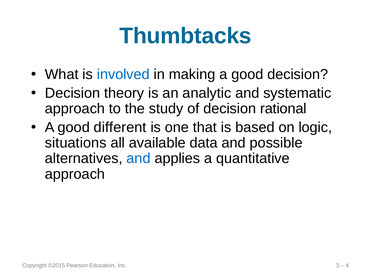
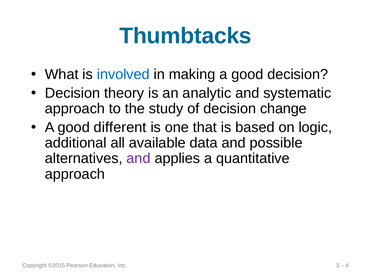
rational: rational -> change
situations: situations -> additional
and at (139, 159) colour: blue -> purple
